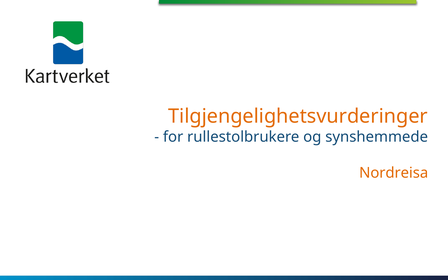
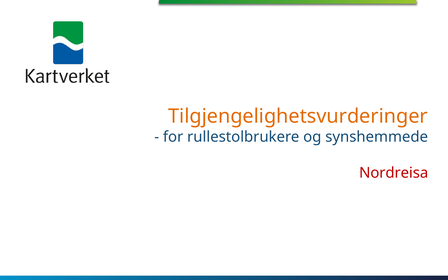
Nordreisa colour: orange -> red
